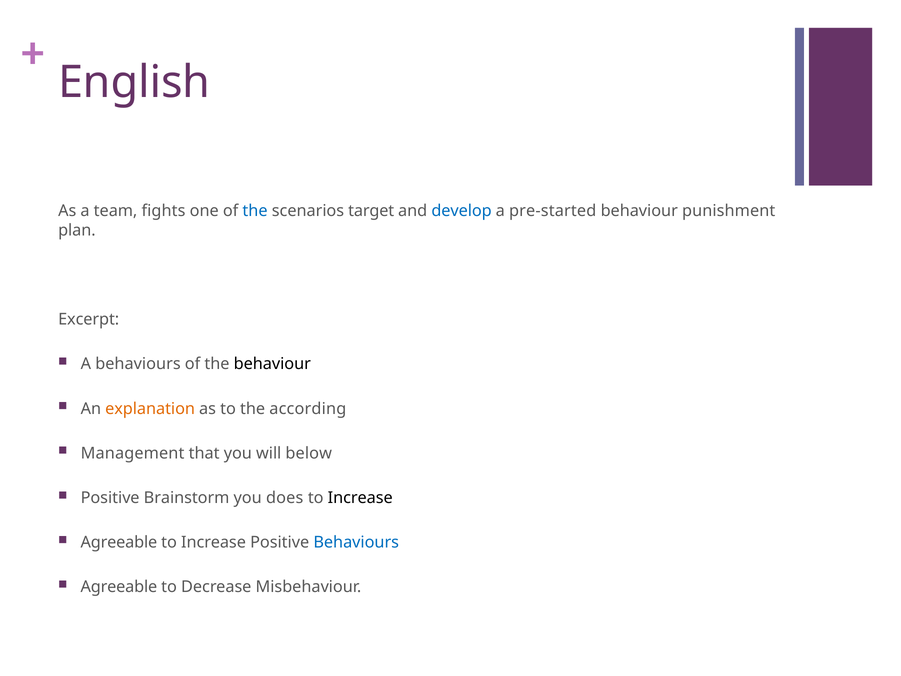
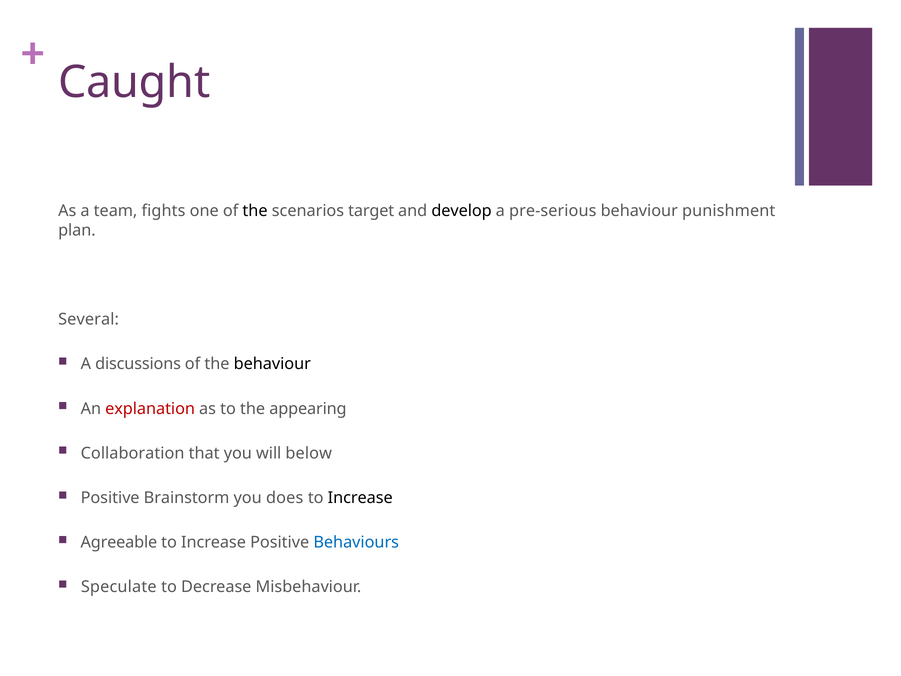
English: English -> Caught
the at (255, 211) colour: blue -> black
develop colour: blue -> black
pre-started: pre-started -> pre-serious
Excerpt: Excerpt -> Several
A behaviours: behaviours -> discussions
explanation colour: orange -> red
according: according -> appearing
Management: Management -> Collaboration
Agreeable at (119, 587): Agreeable -> Speculate
